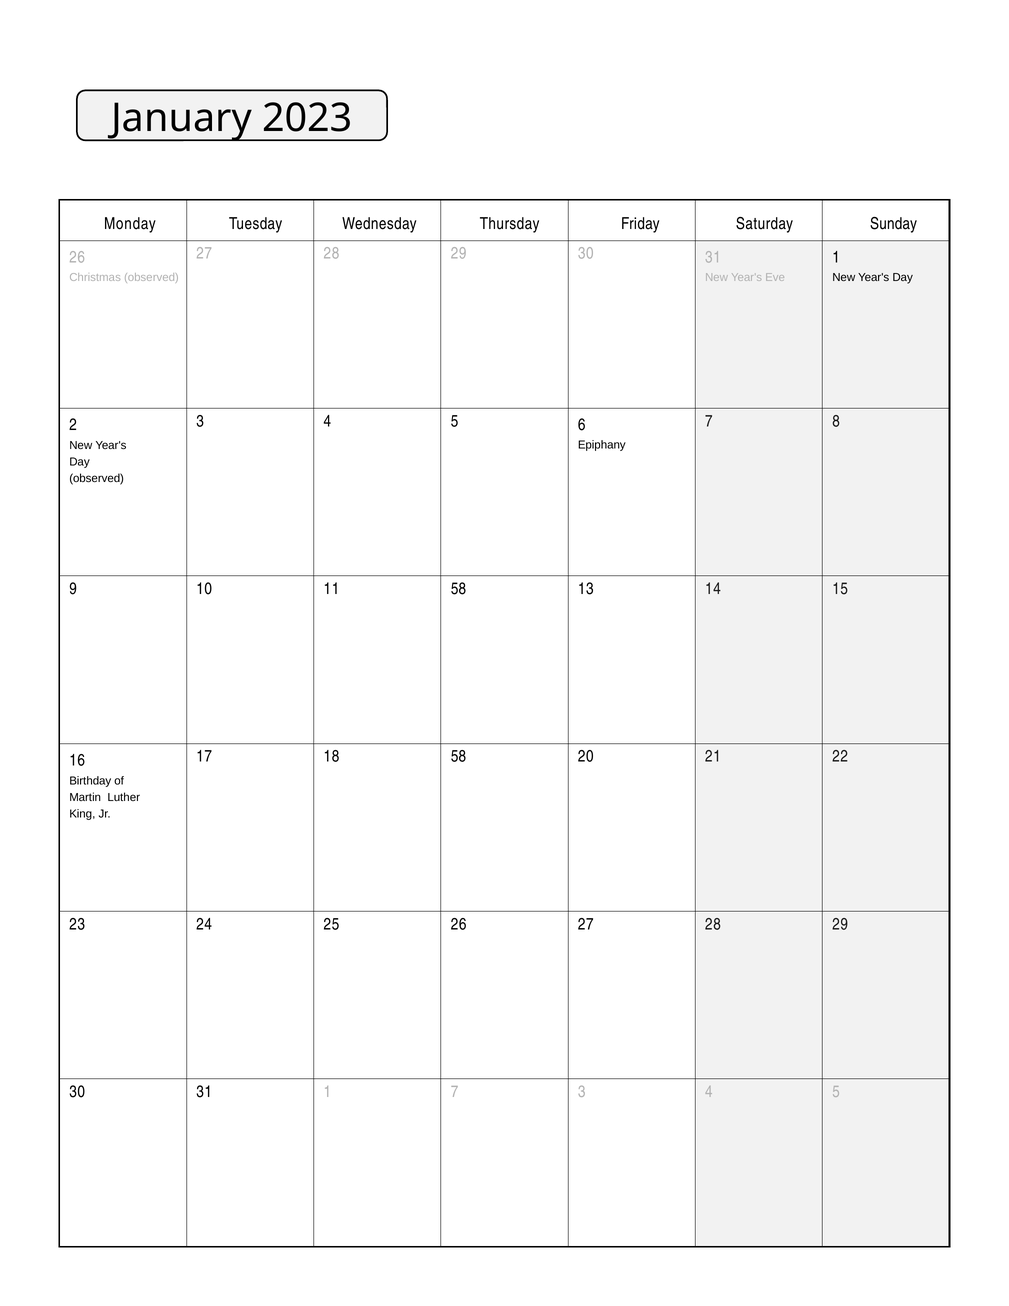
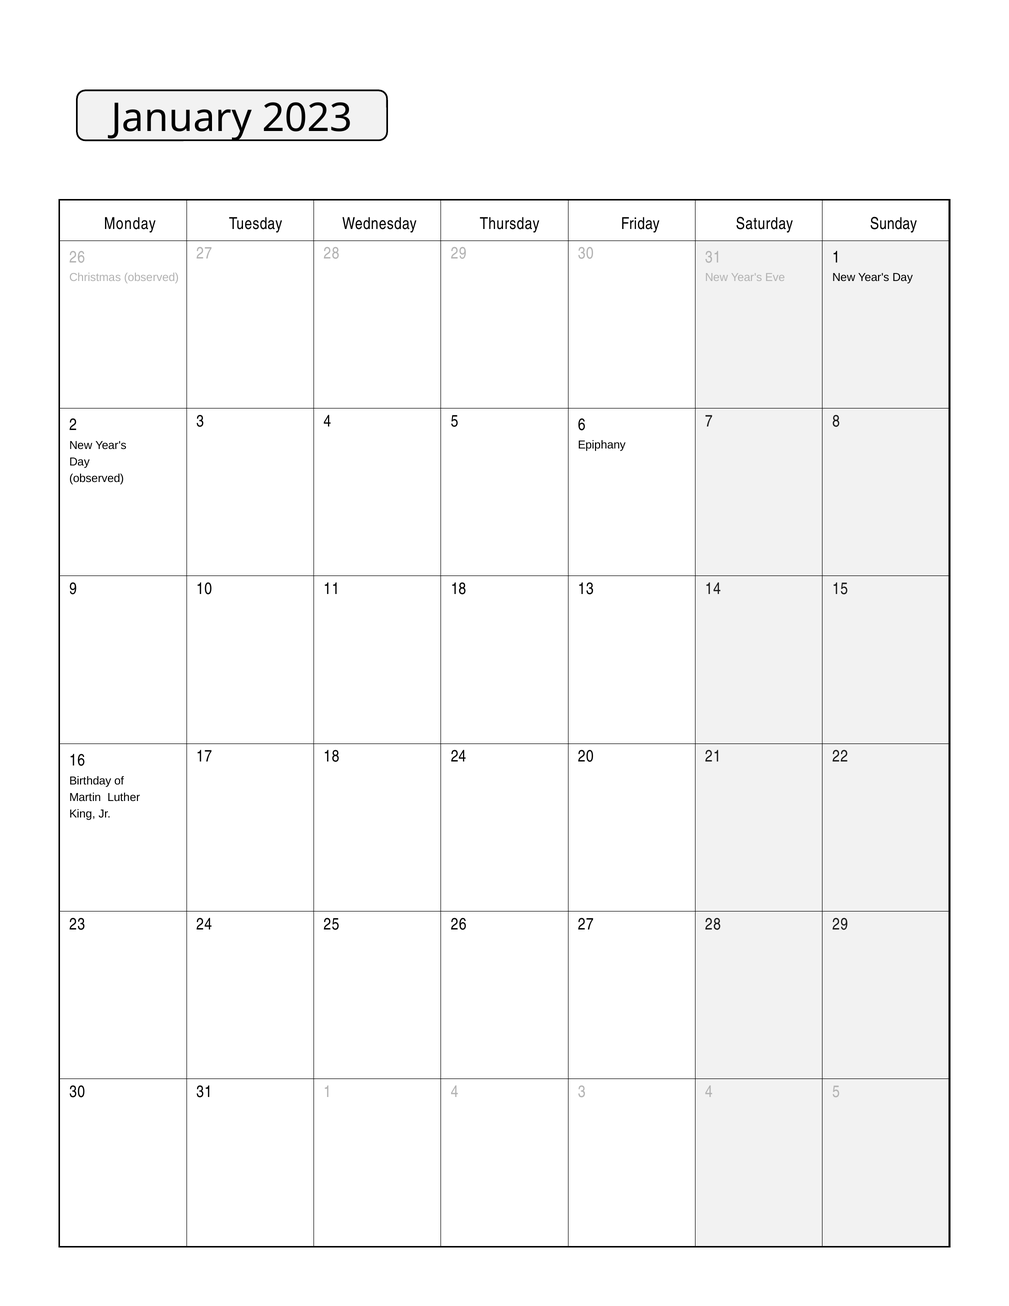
11 58: 58 -> 18
18 58: 58 -> 24
1 7: 7 -> 4
